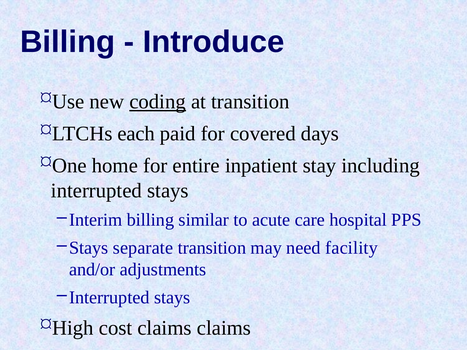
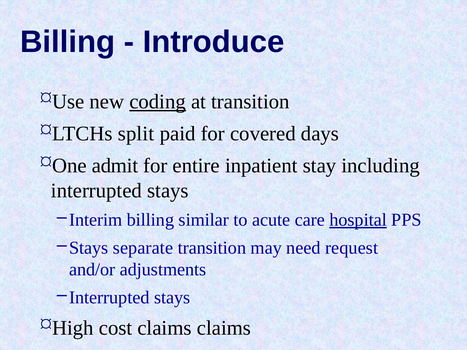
each: each -> split
home: home -> admit
hospital underline: none -> present
facility: facility -> request
